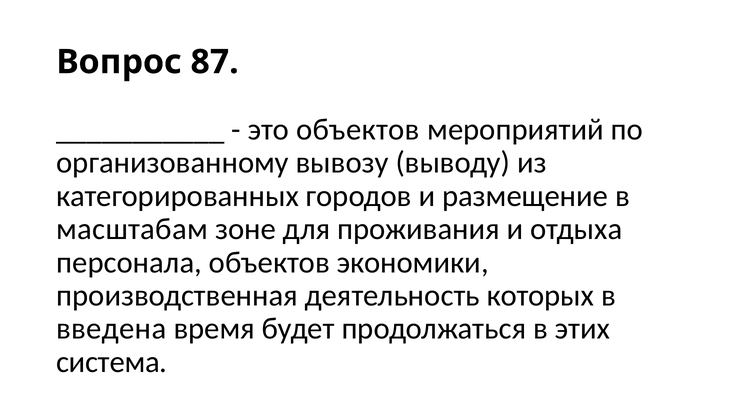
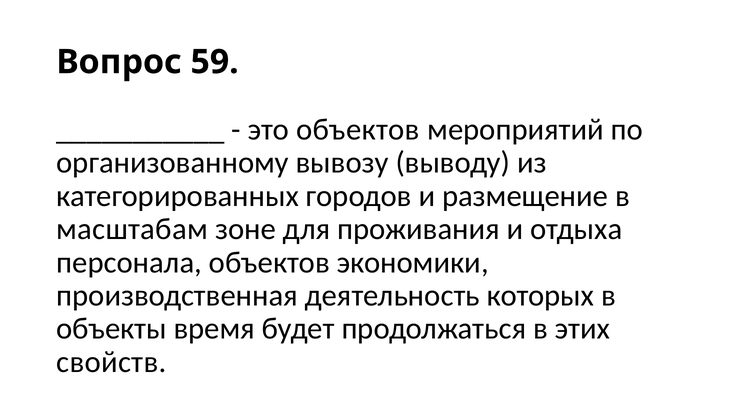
87: 87 -> 59
введена: введена -> объекты
система: система -> свойств
